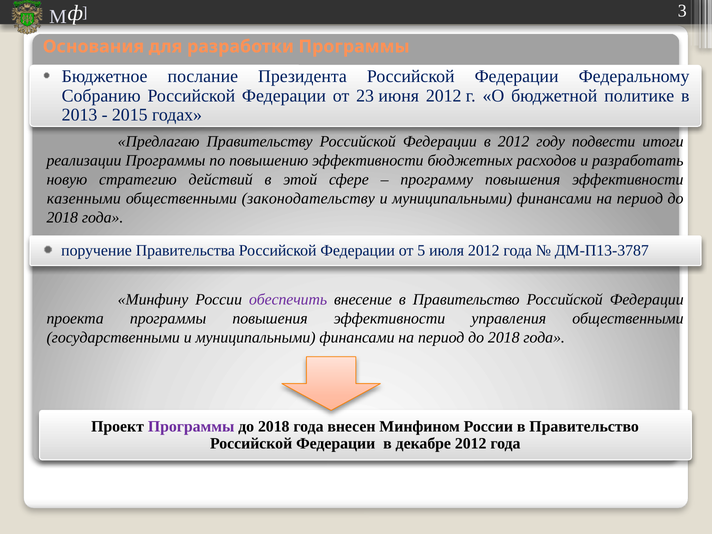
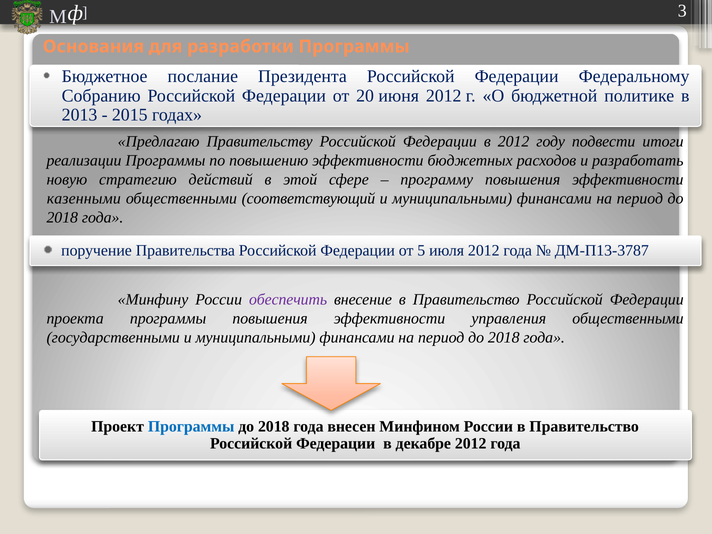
23: 23 -> 20
законодательству: законодательству -> соответствующий
Программы at (191, 426) colour: purple -> blue
